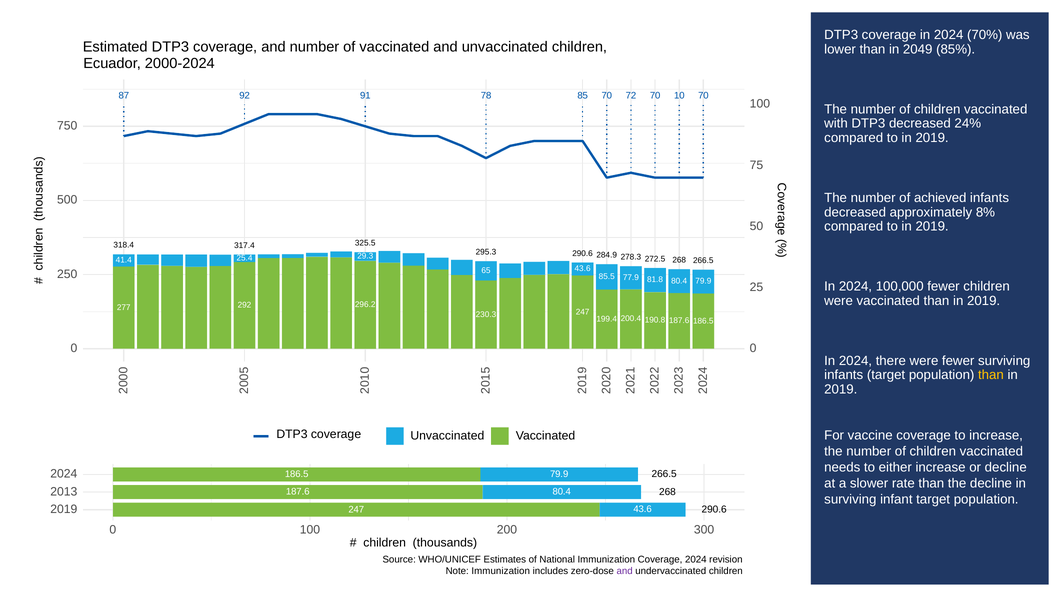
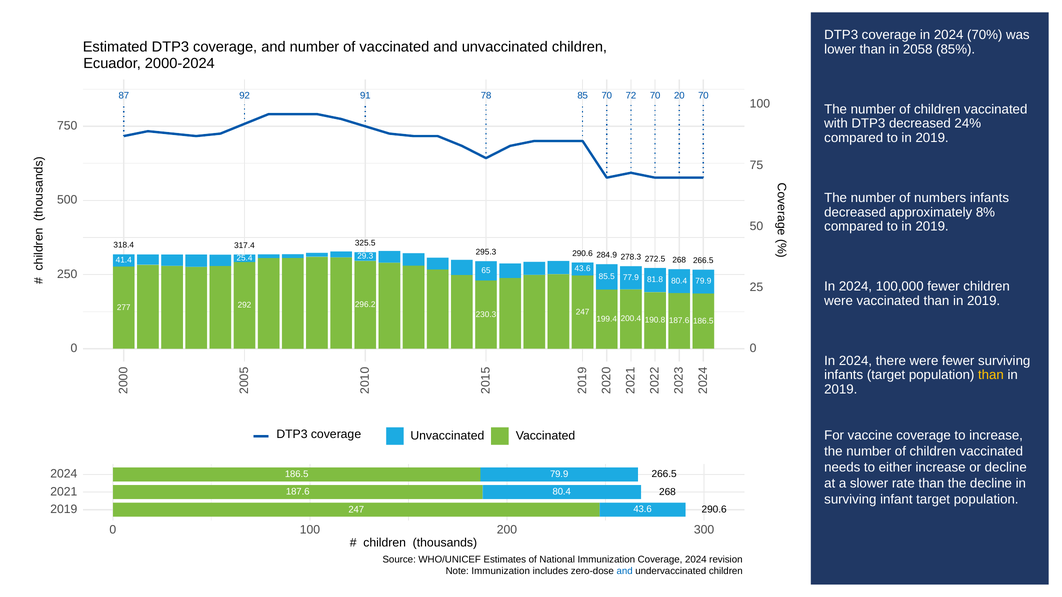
2049: 2049 -> 2058
10: 10 -> 20
achieved: achieved -> numbers
2013: 2013 -> 2021
and at (625, 571) colour: purple -> blue
